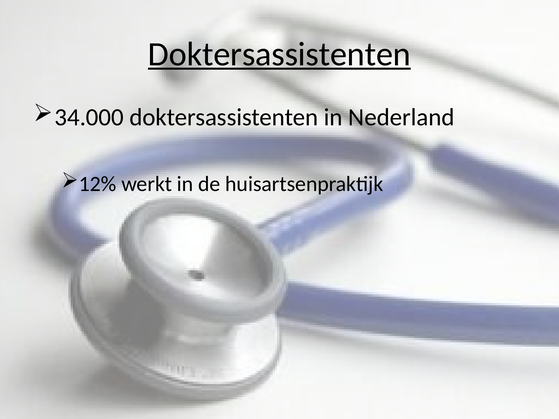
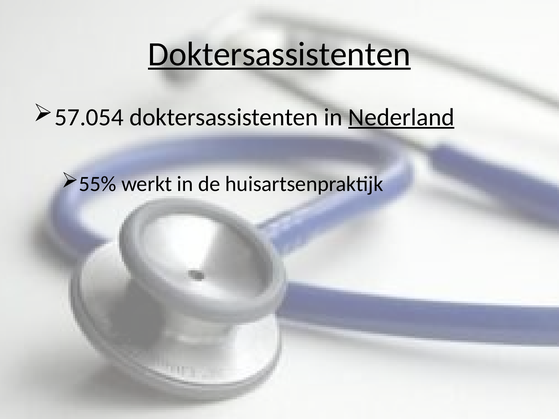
34.000: 34.000 -> 57.054
Nederland underline: none -> present
12%: 12% -> 55%
